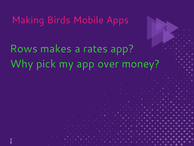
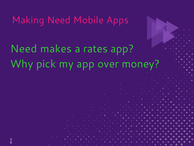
Making Birds: Birds -> Need
Rows at (24, 49): Rows -> Need
